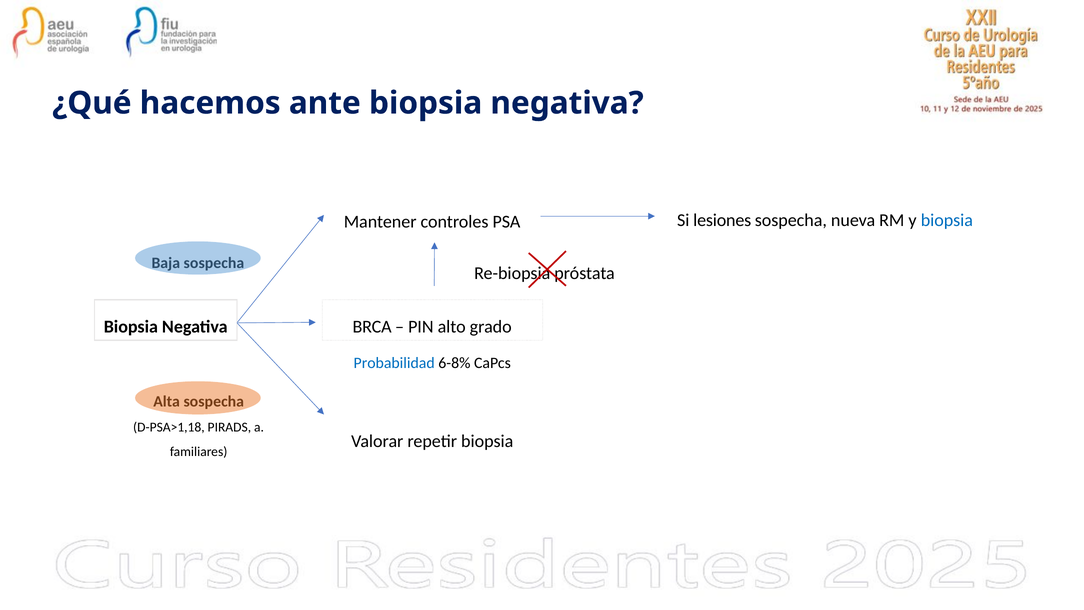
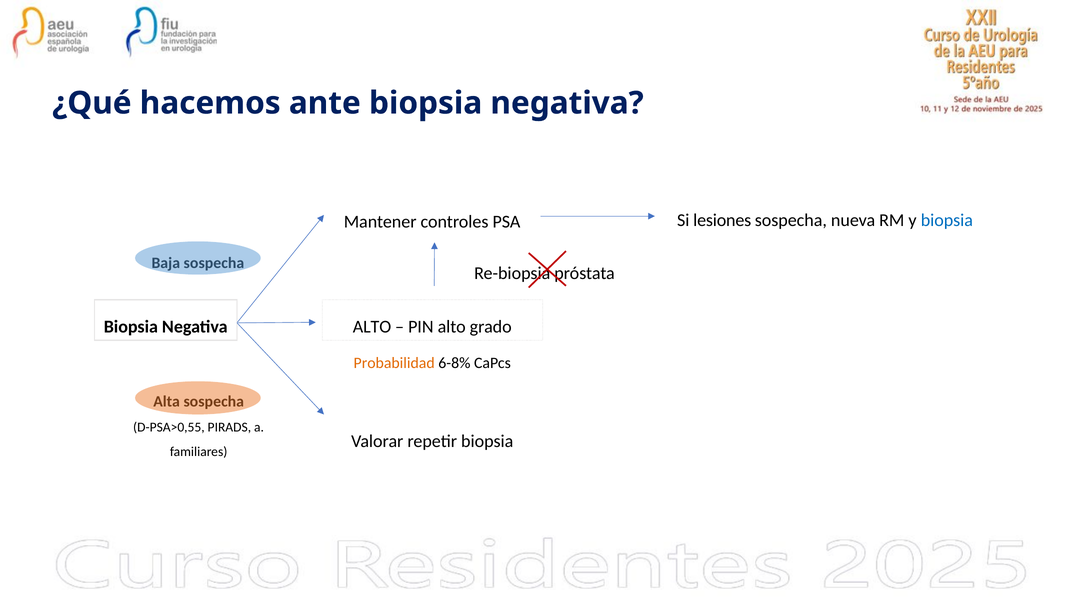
BRCA at (372, 327): BRCA -> ALTO
Probabilidad colour: blue -> orange
D-PSA>1,18: D-PSA>1,18 -> D-PSA>0,55
